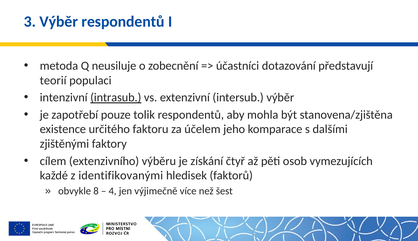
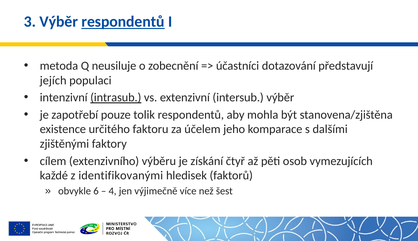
respondentů at (123, 22) underline: none -> present
teorií: teorií -> jejích
8: 8 -> 6
